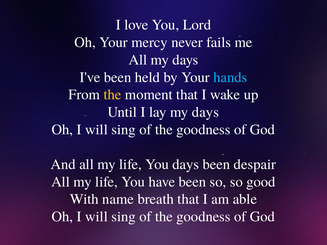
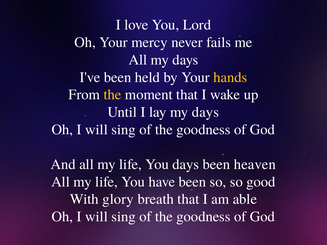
hands colour: light blue -> yellow
despair: despair -> heaven
name: name -> glory
